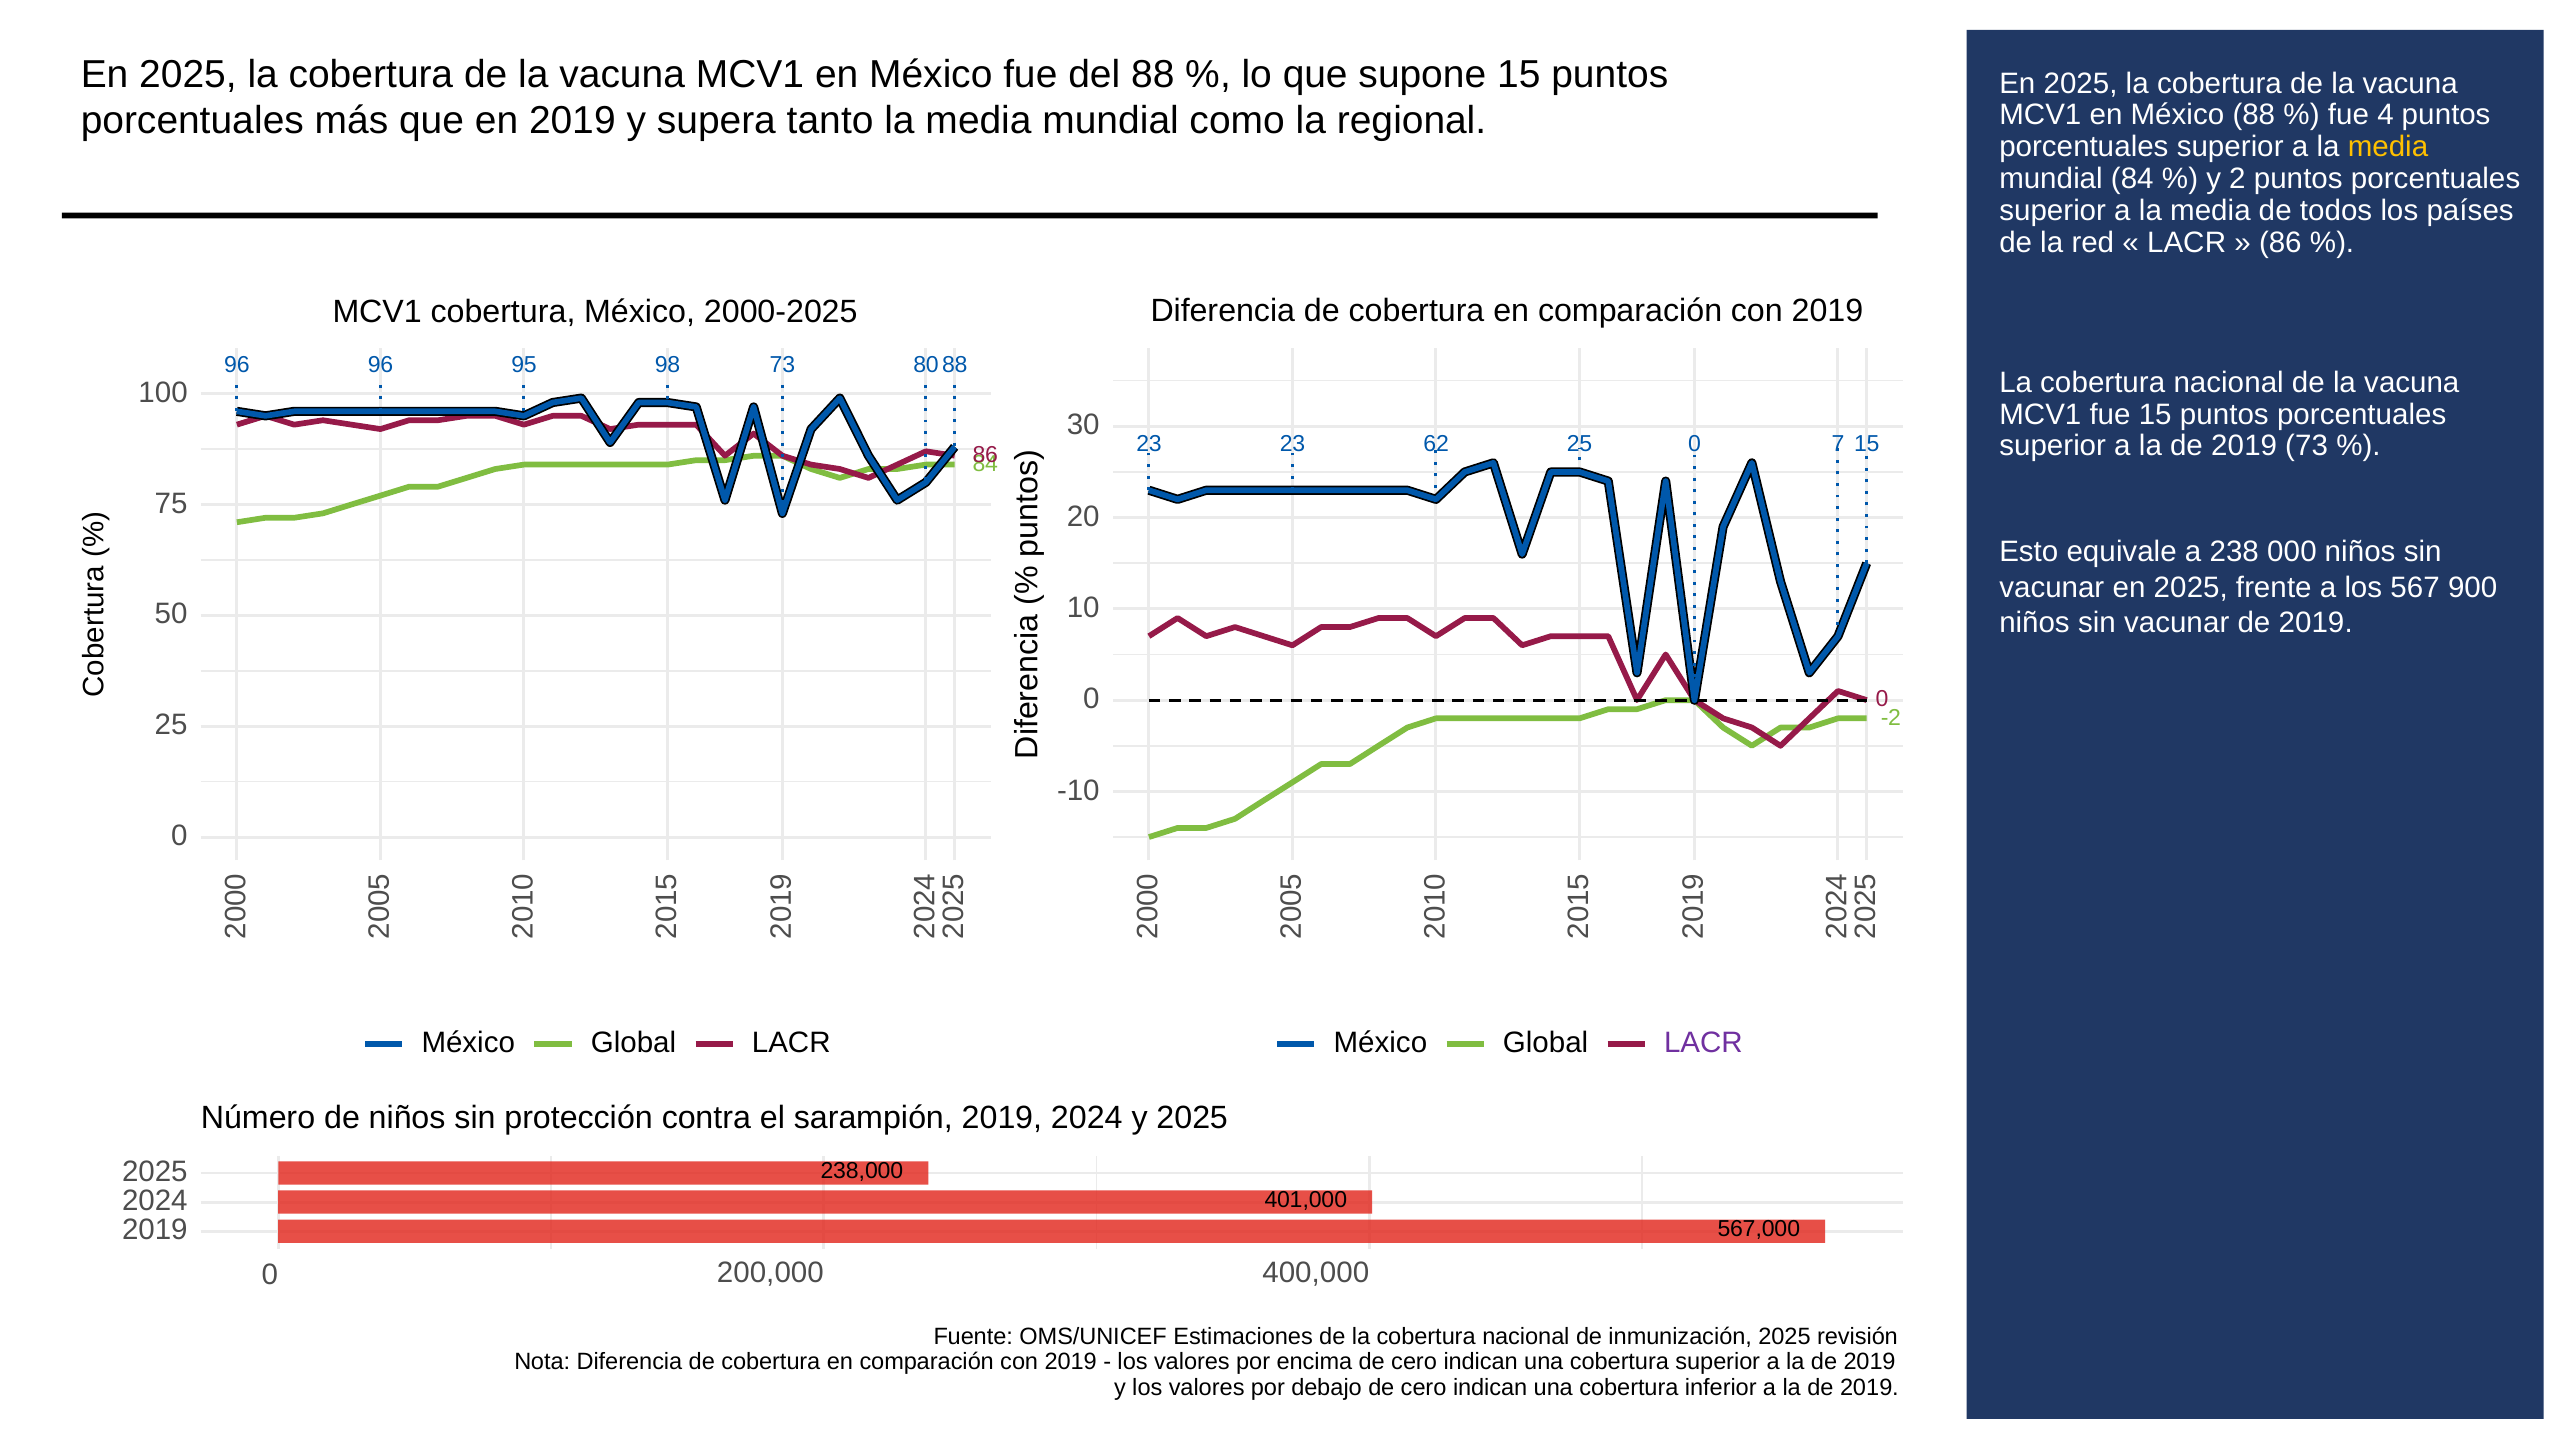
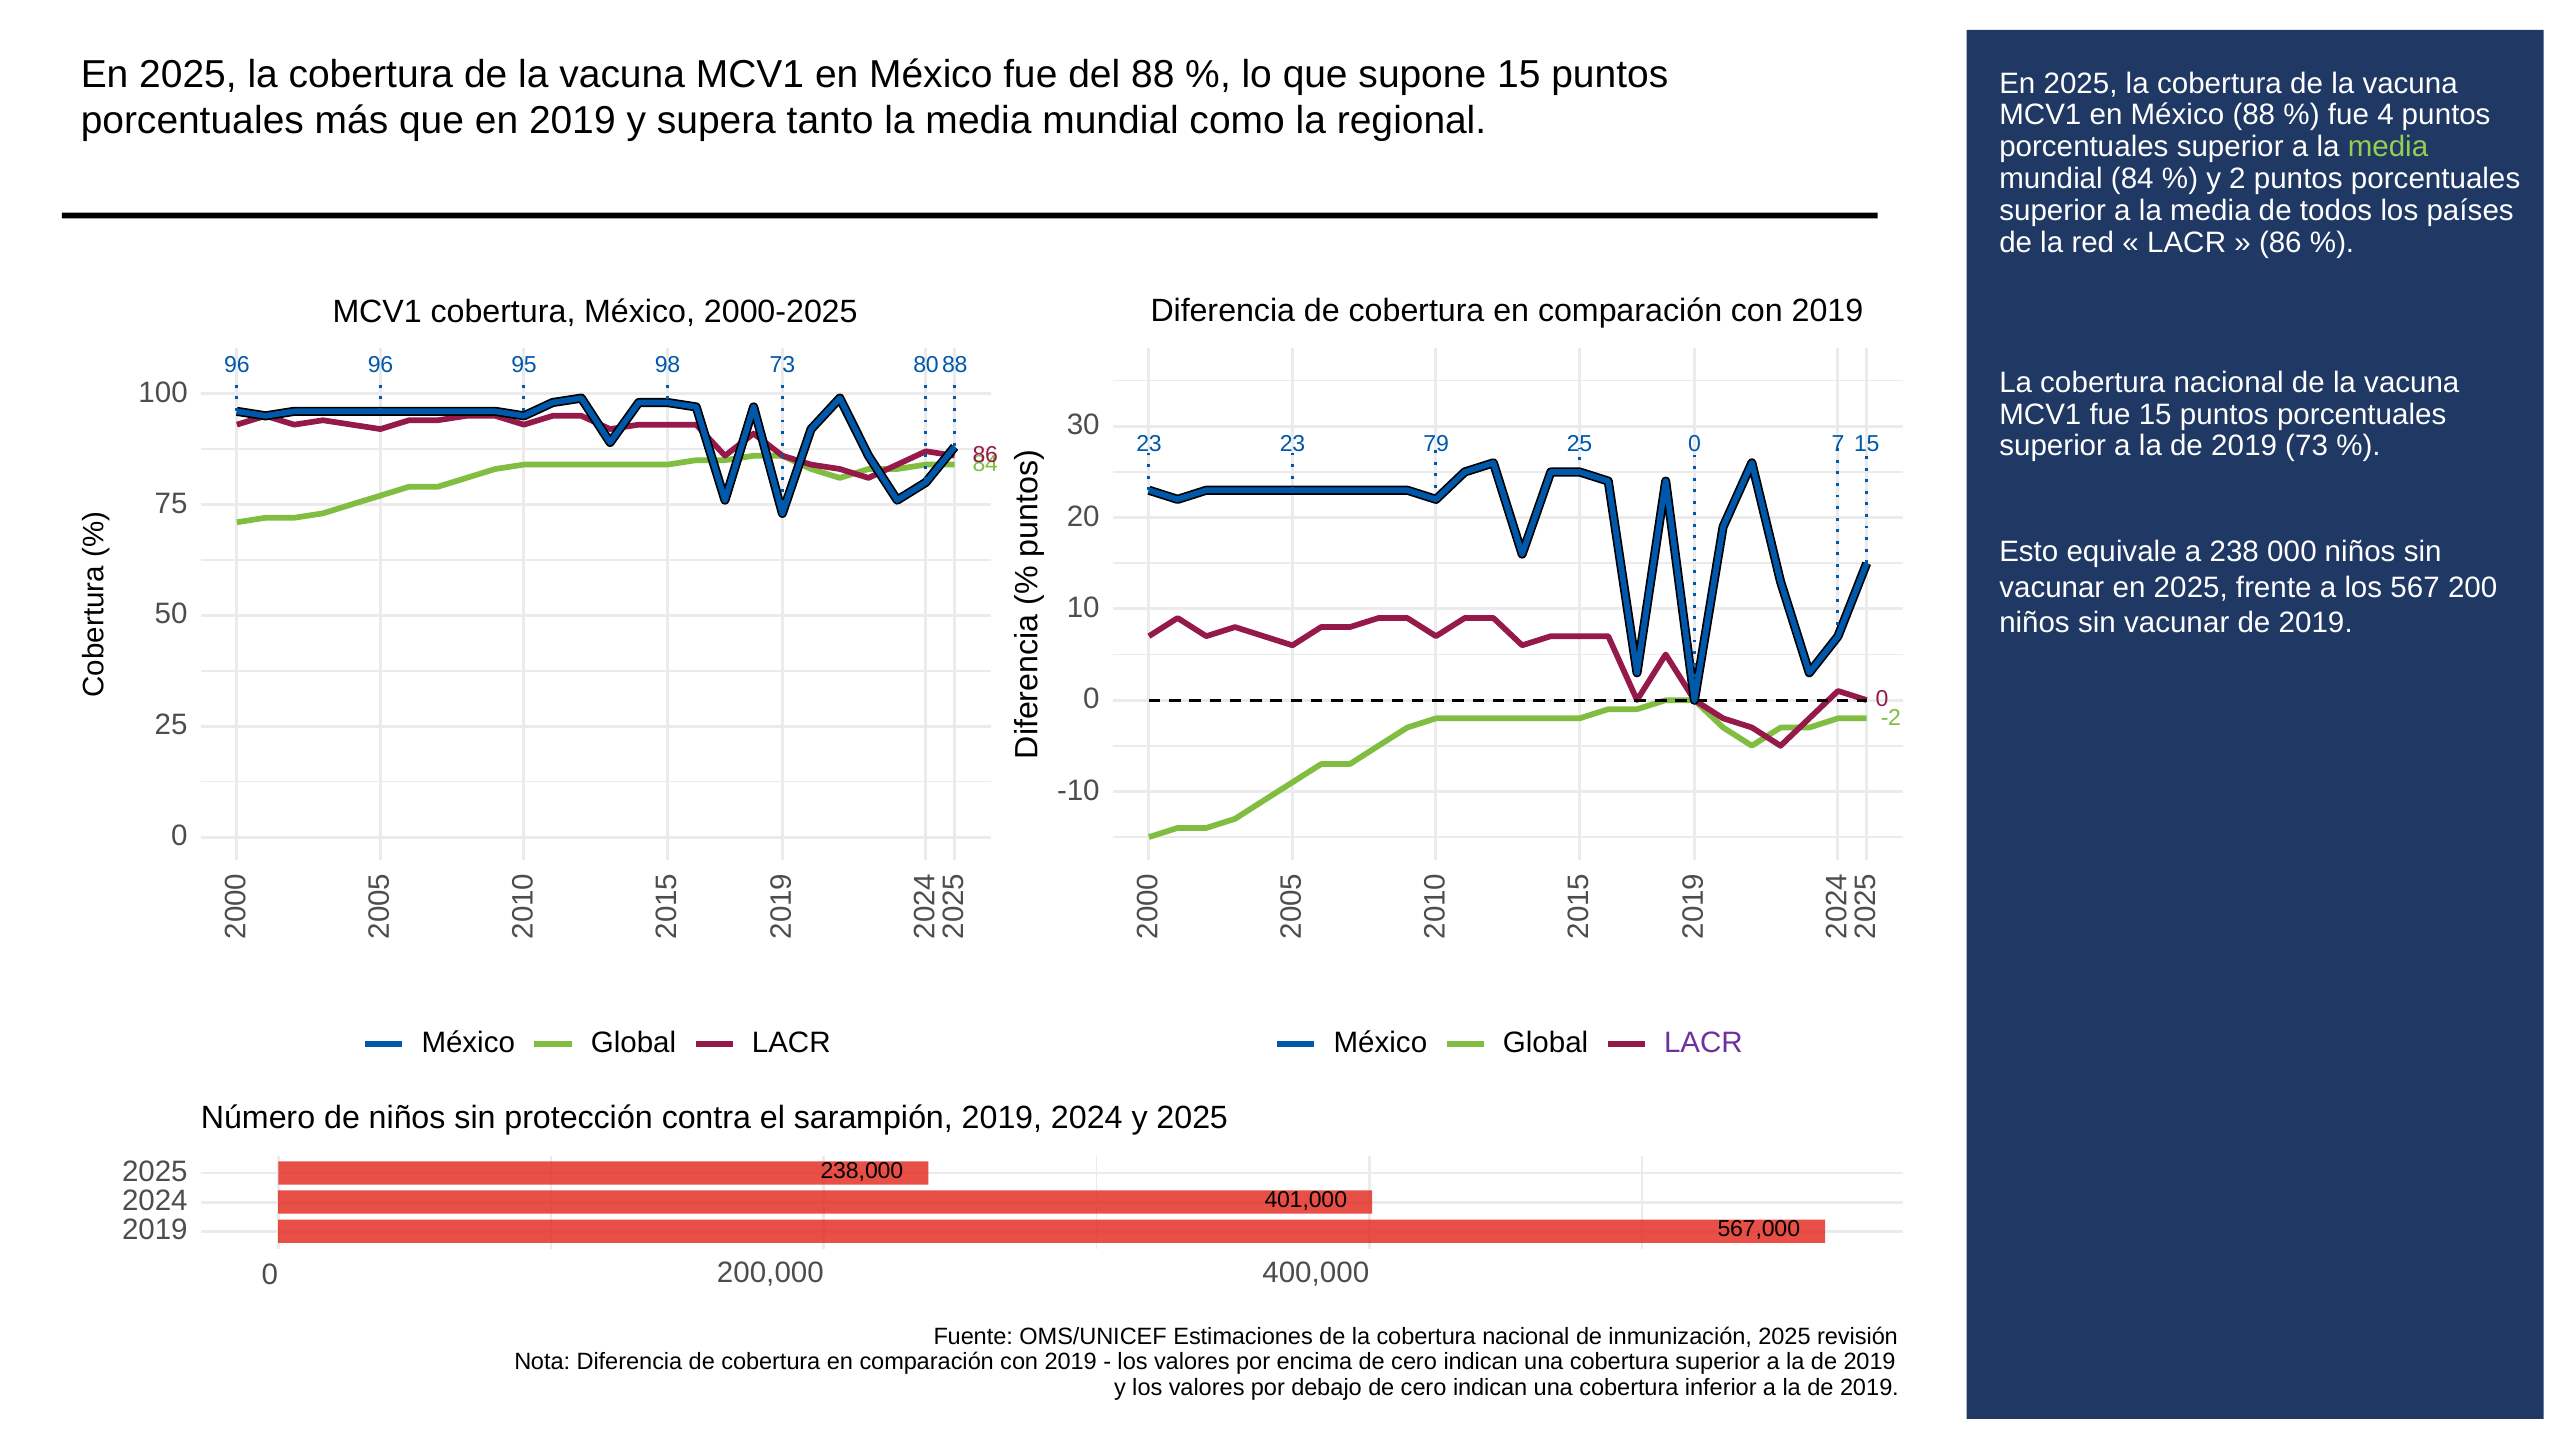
media at (2388, 147) colour: yellow -> light green
62: 62 -> 79
900: 900 -> 200
